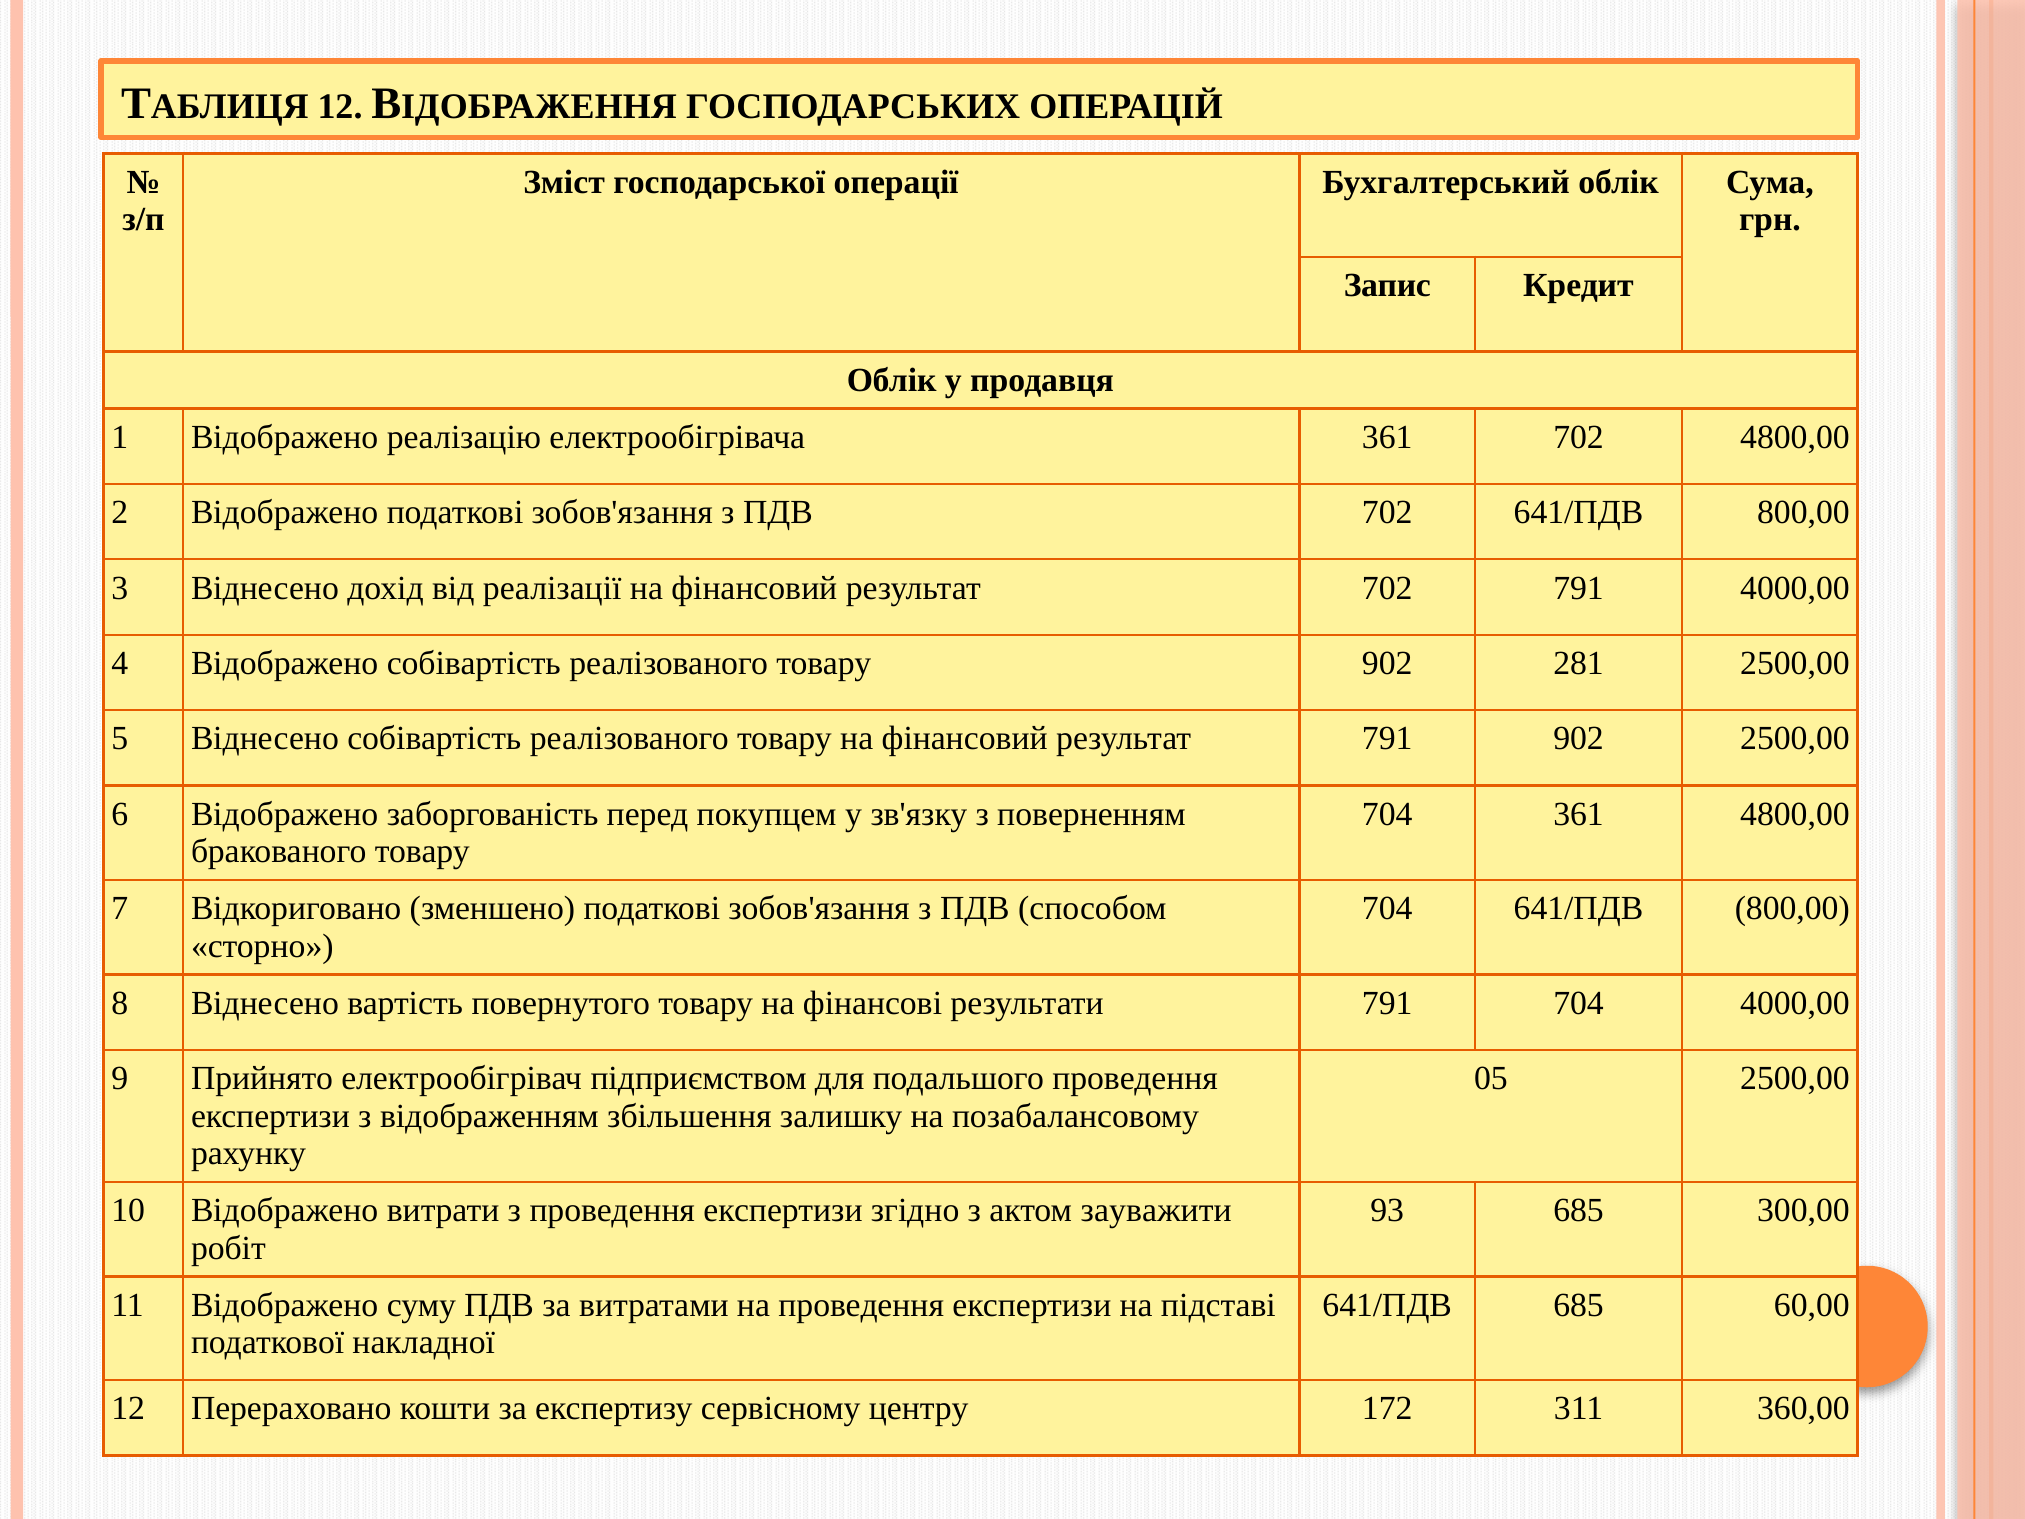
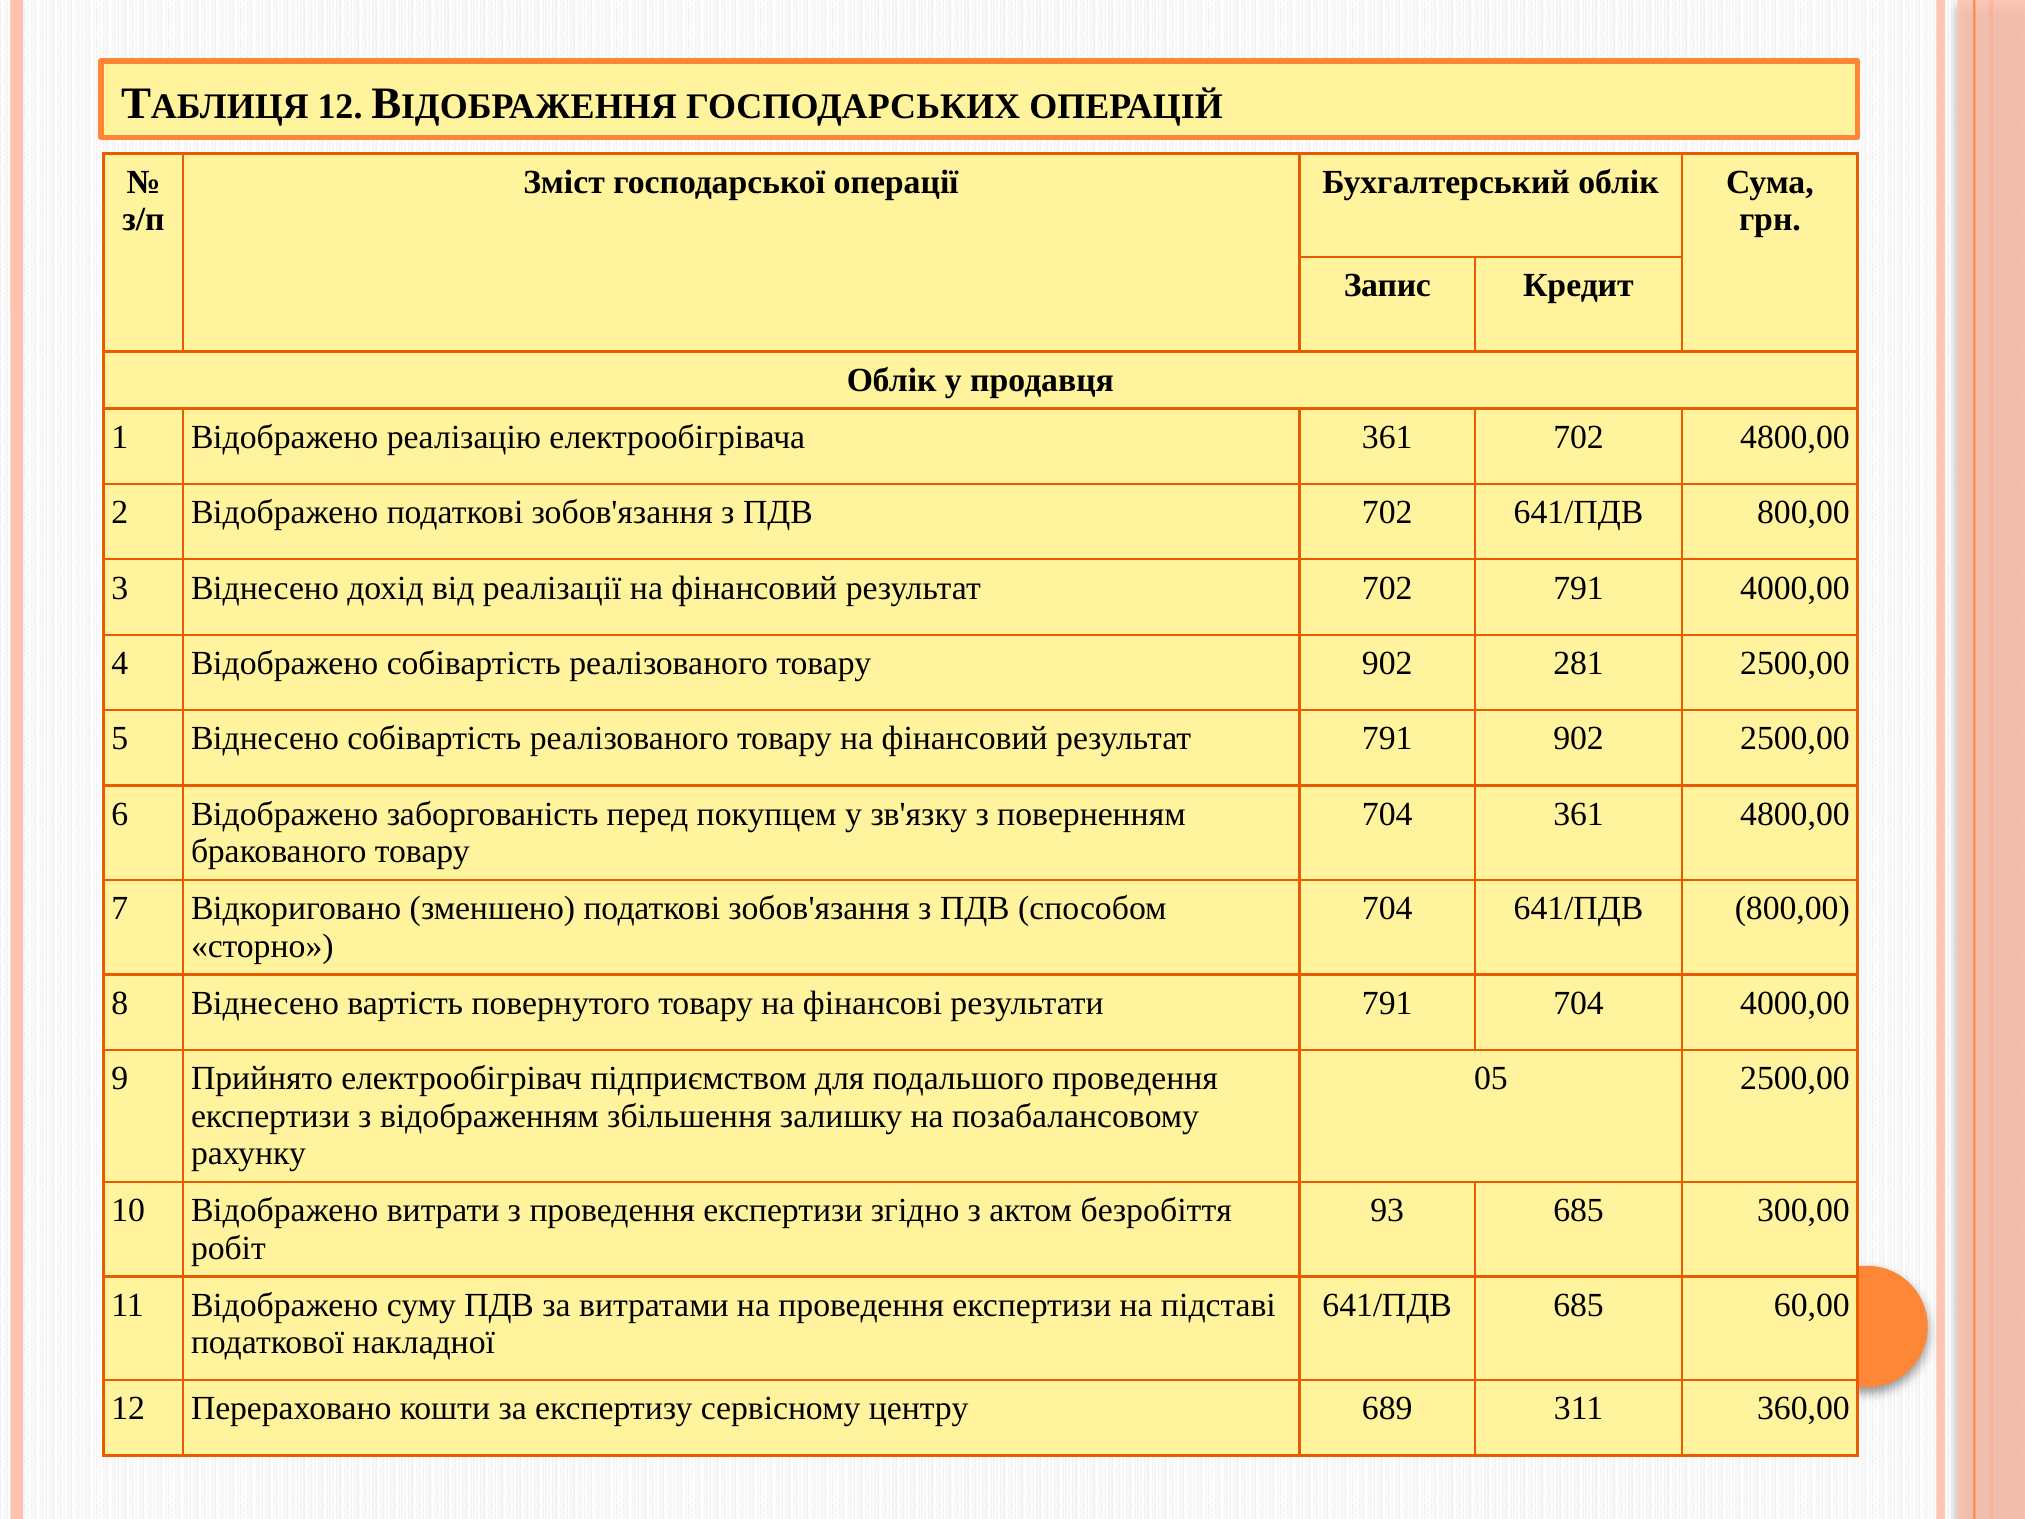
зауважити: зауважити -> безробіття
172: 172 -> 689
